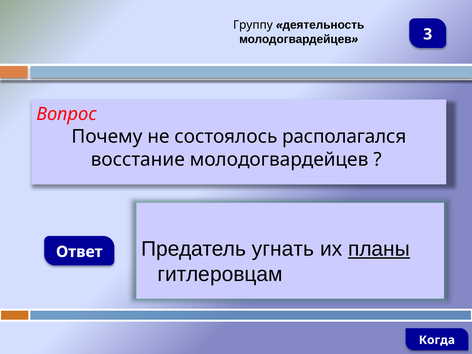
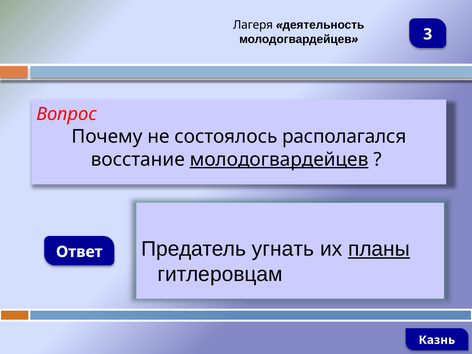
Группу: Группу -> Лагеря
молодогвардейцев at (279, 160) underline: none -> present
Когда: Когда -> Казнь
